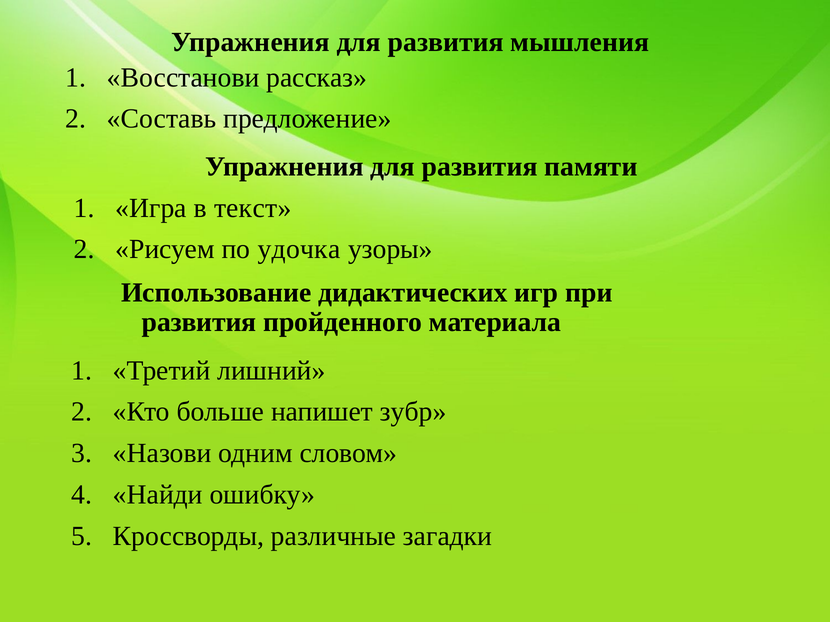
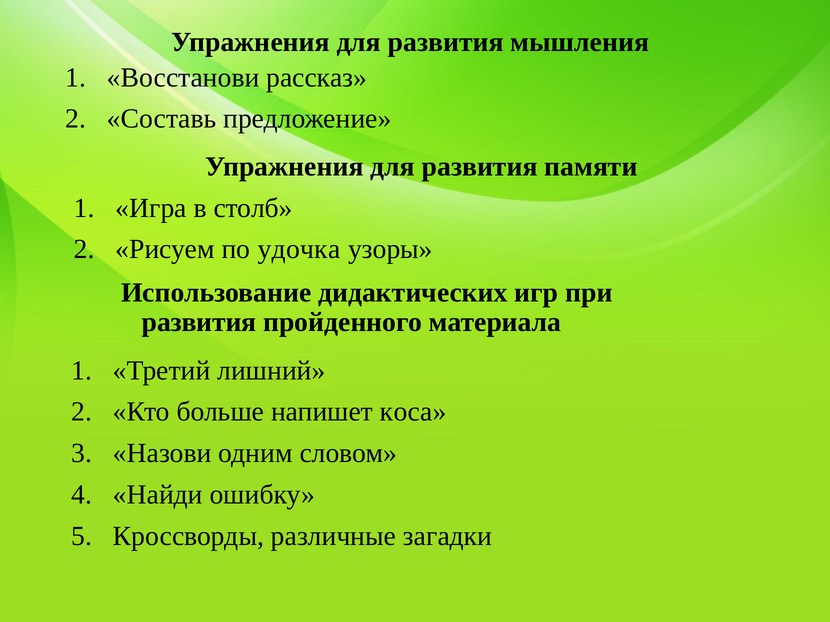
текст: текст -> столб
зубр: зубр -> коса
